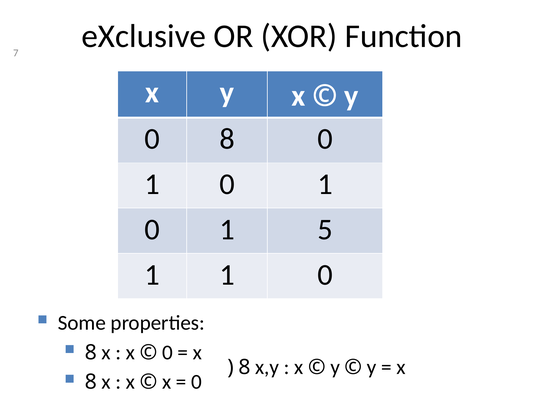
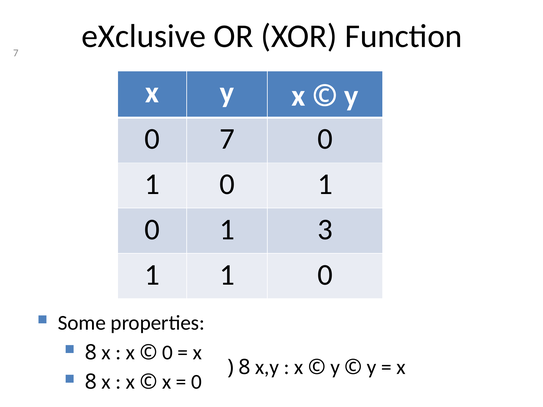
8 at (227, 139): 8 -> 7
5: 5 -> 3
